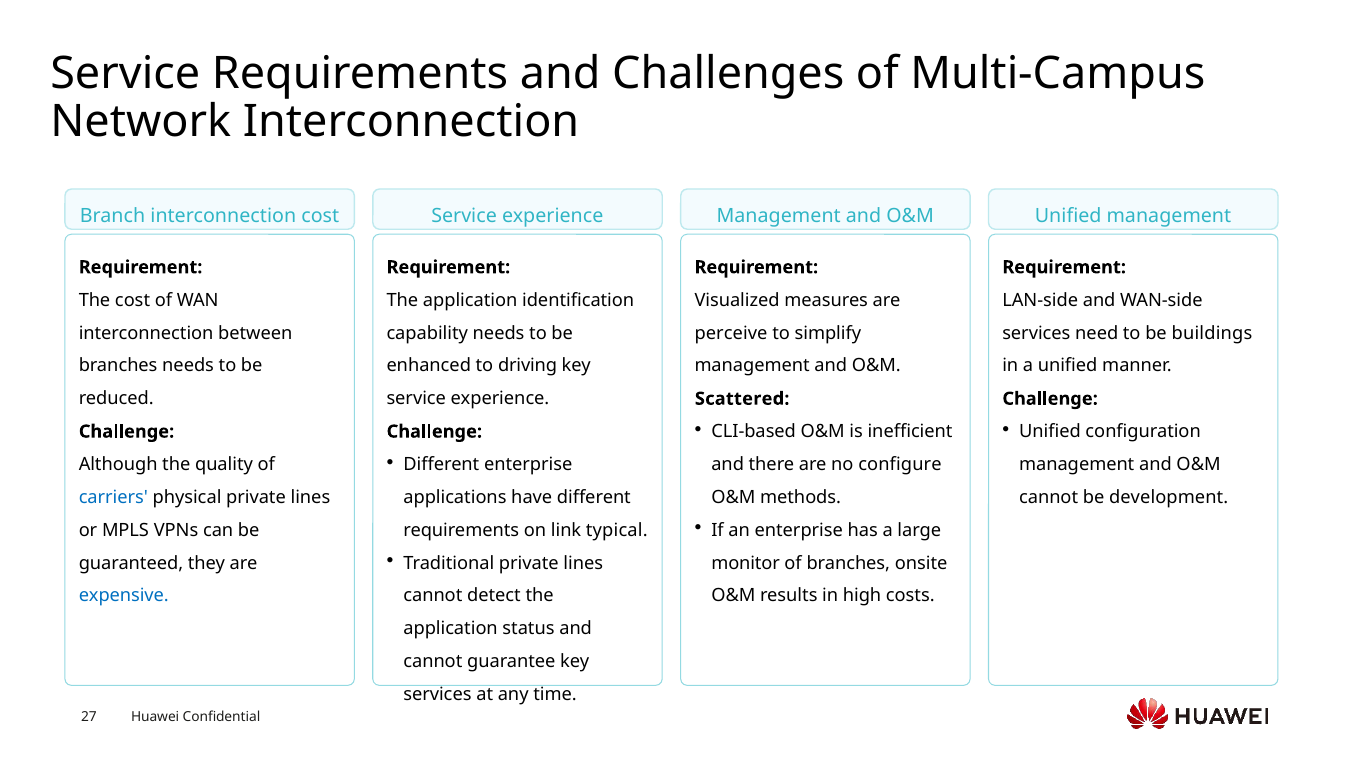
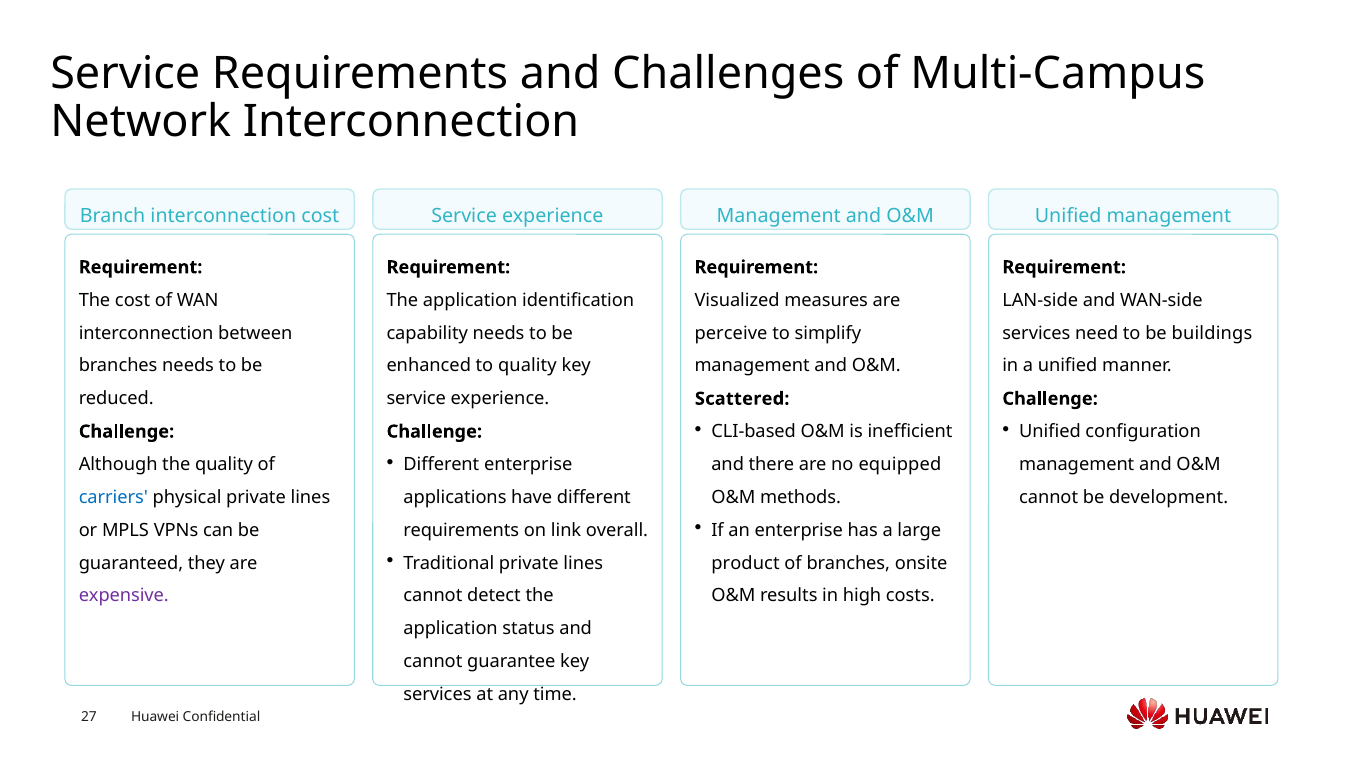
to driving: driving -> quality
configure: configure -> equipped
typical: typical -> overall
monitor: monitor -> product
expensive colour: blue -> purple
